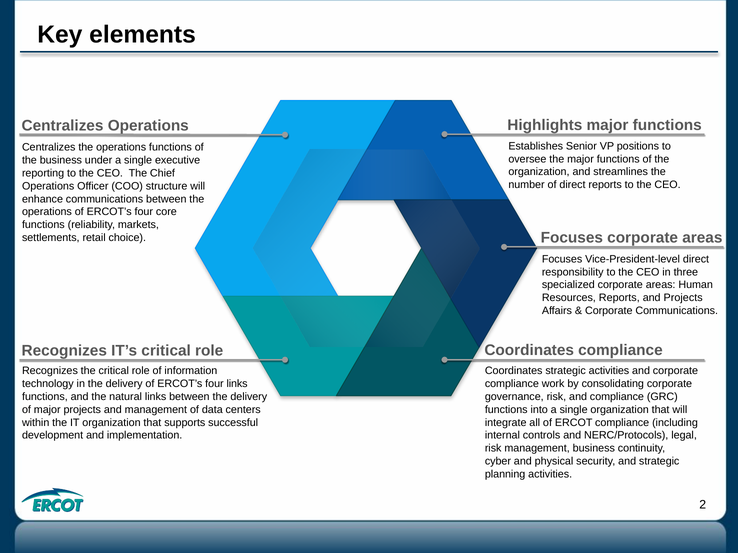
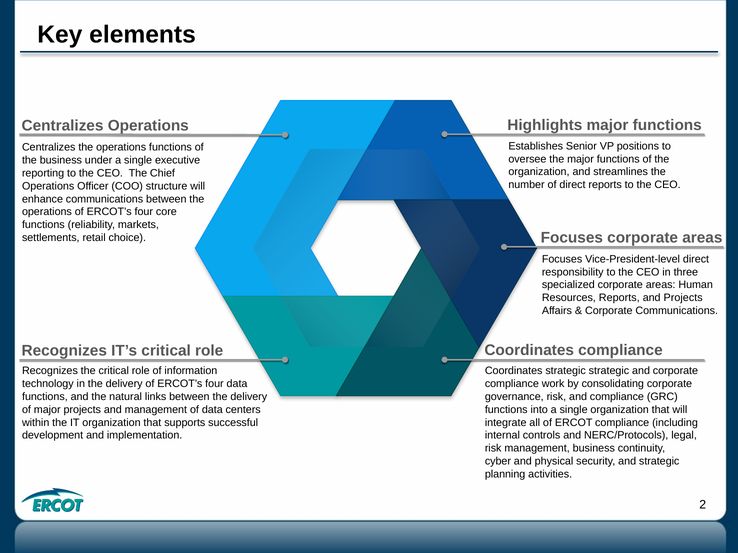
strategic activities: activities -> strategic
four links: links -> data
